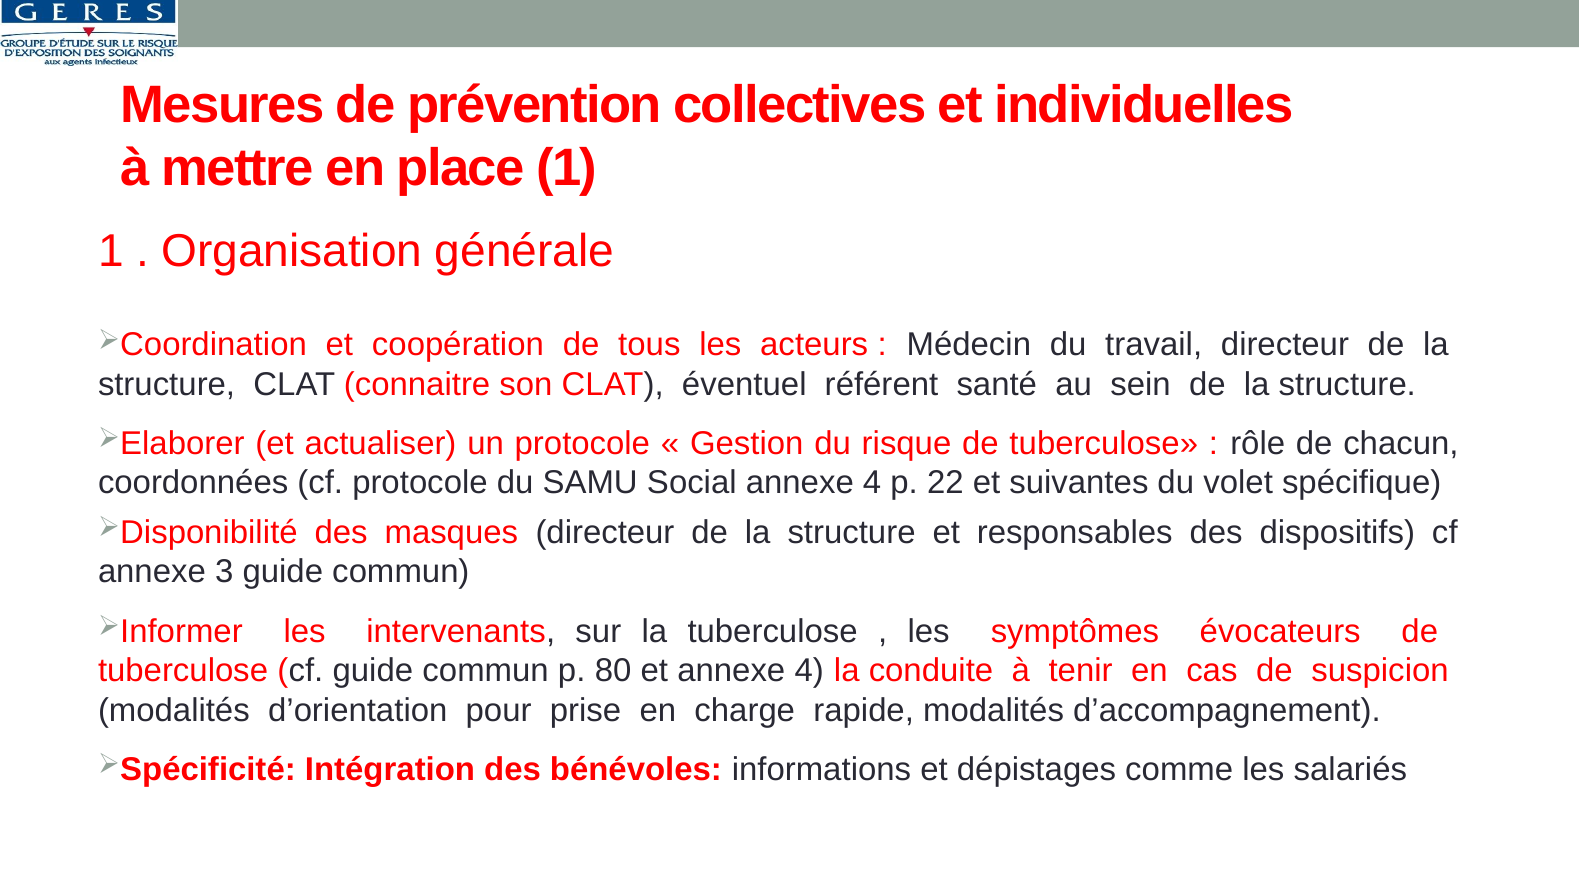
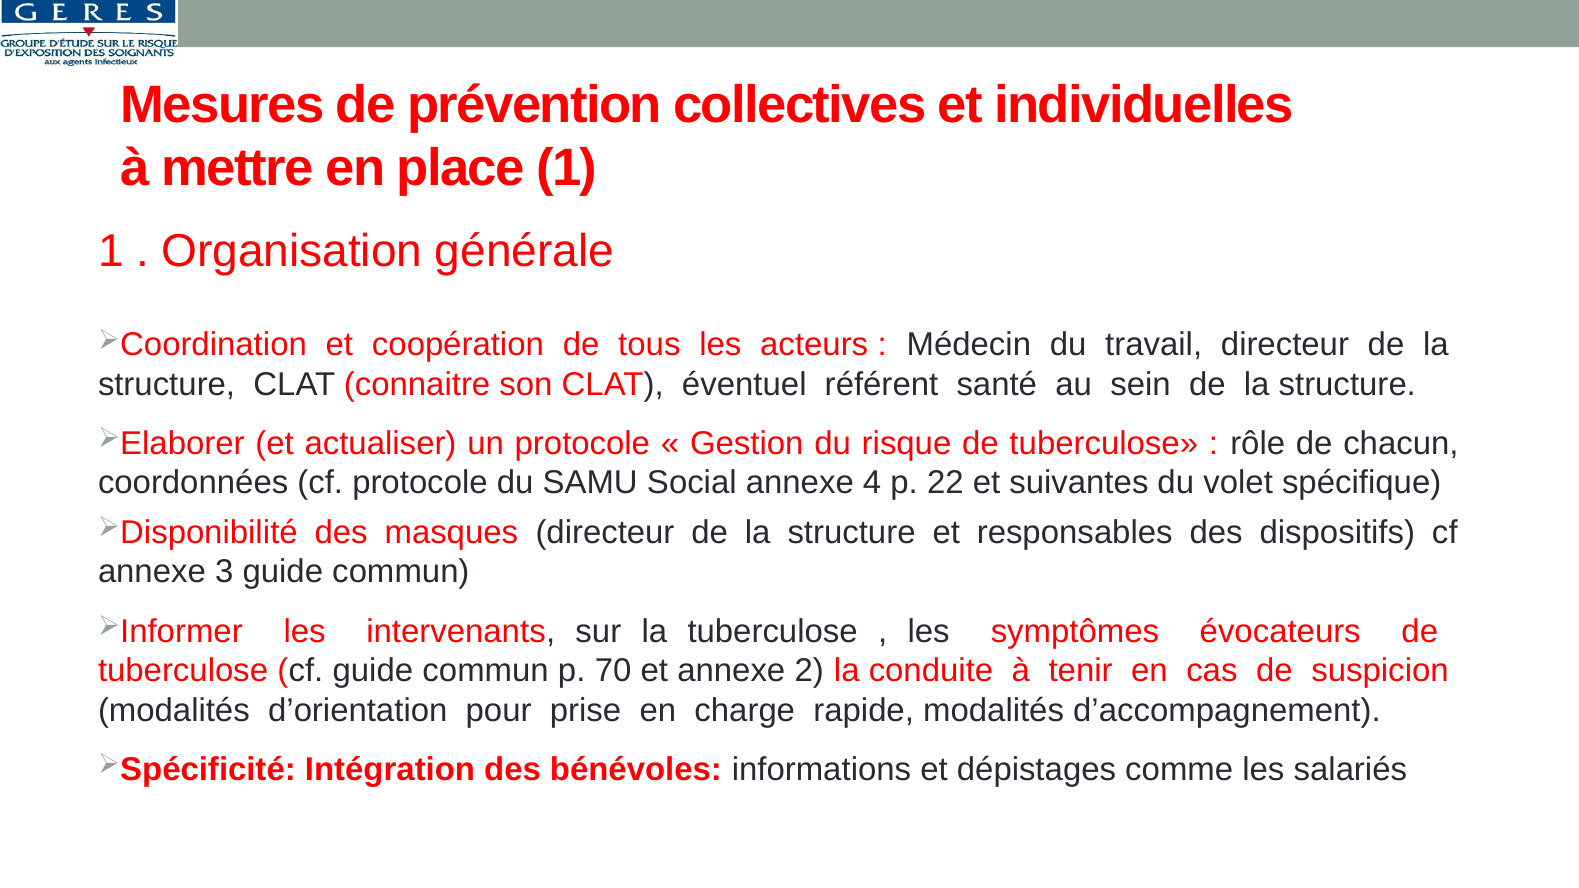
80: 80 -> 70
et annexe 4: 4 -> 2
